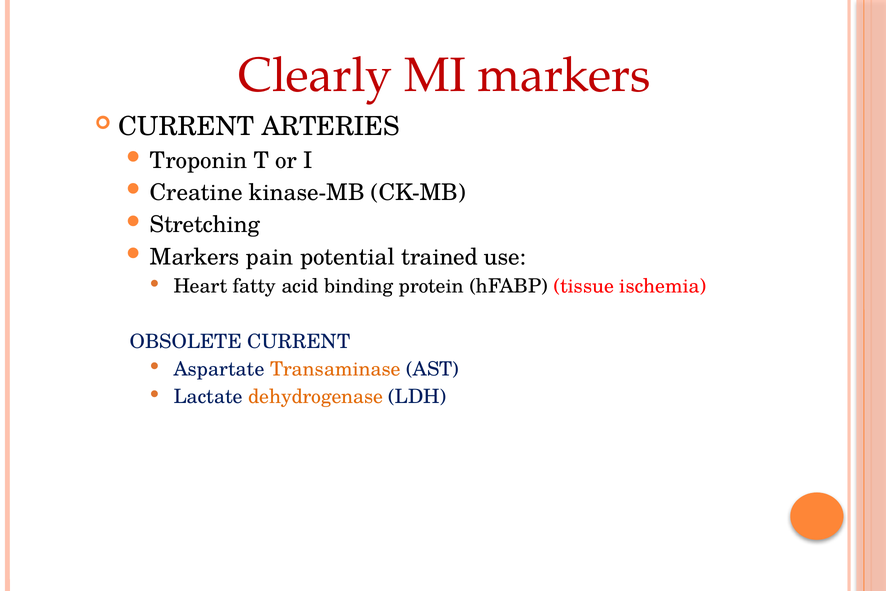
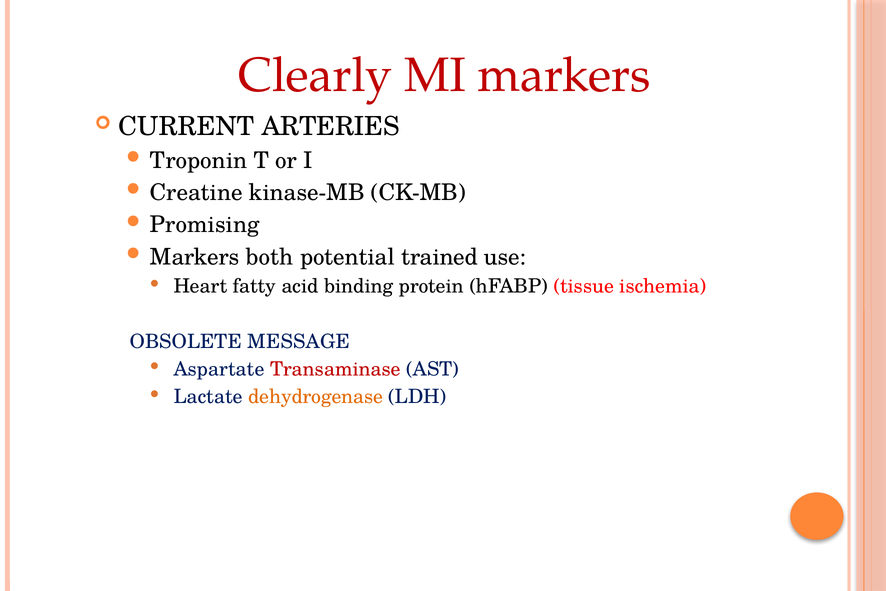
Stretching: Stretching -> Promising
pain: pain -> both
OBSOLETE CURRENT: CURRENT -> MESSAGE
Transaminase colour: orange -> red
